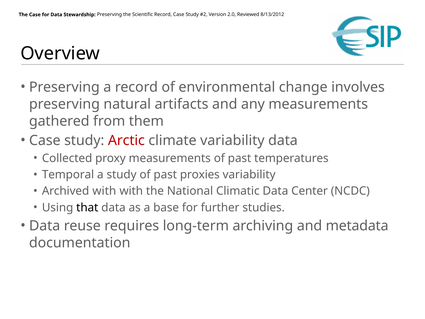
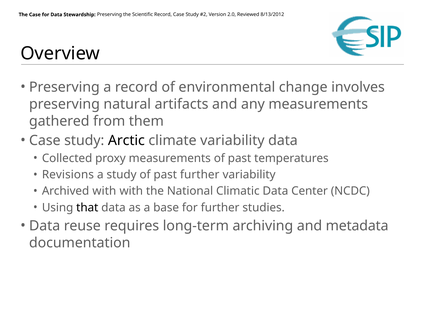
Arctic colour: red -> black
Temporal: Temporal -> Revisions
past proxies: proxies -> further
